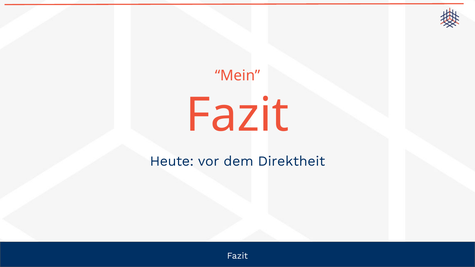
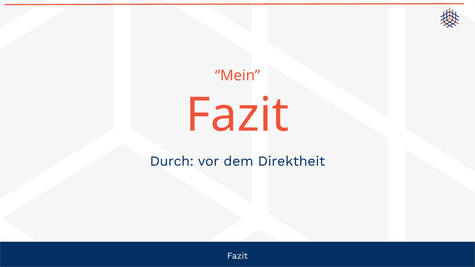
Heute: Heute -> Durch
